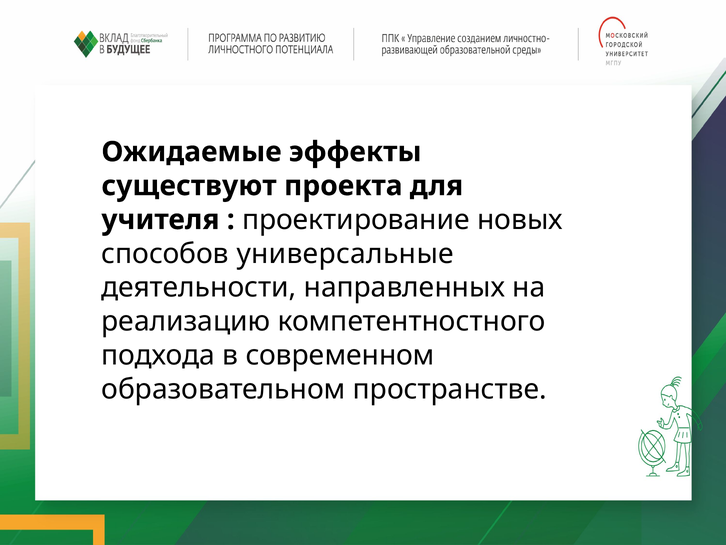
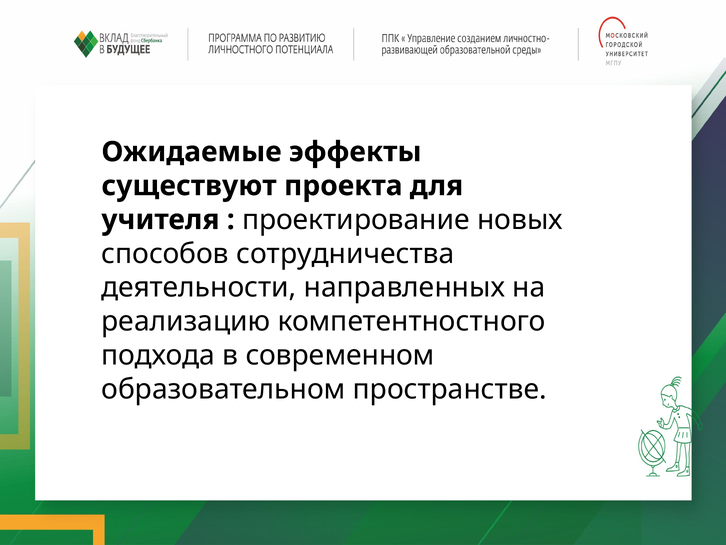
универсальные: универсальные -> сотрудничества
